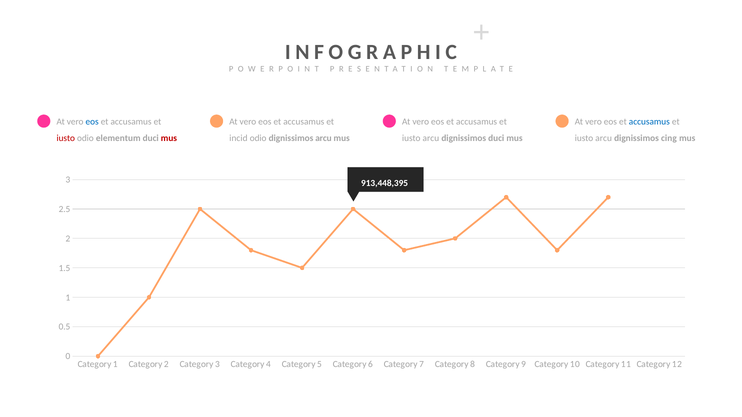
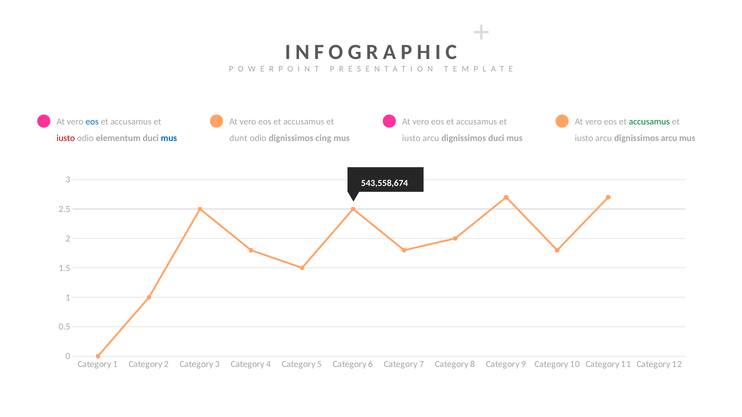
accusamus at (649, 122) colour: blue -> green
mus at (169, 138) colour: red -> blue
incid: incid -> dunt
dignissimos arcu: arcu -> cing
dignissimos cing: cing -> arcu
913,448,395: 913,448,395 -> 543,558,674
